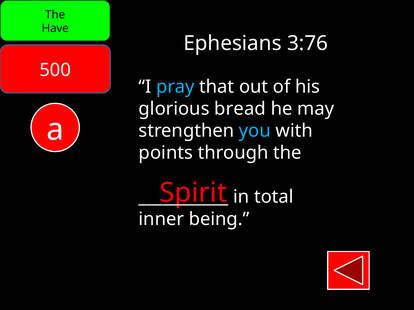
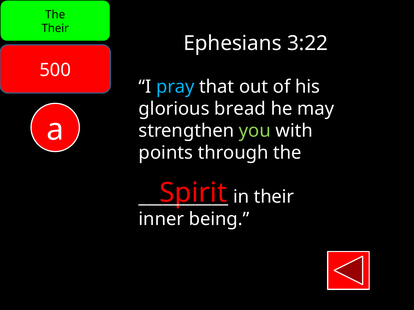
Have at (55, 28): Have -> Their
3:76: 3:76 -> 3:22
you colour: light blue -> light green
in total: total -> their
